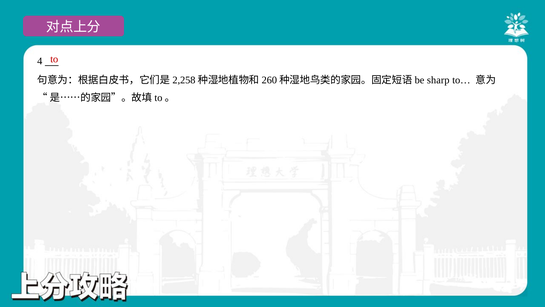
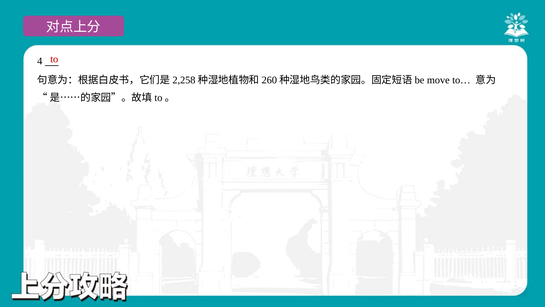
sharp: sharp -> move
